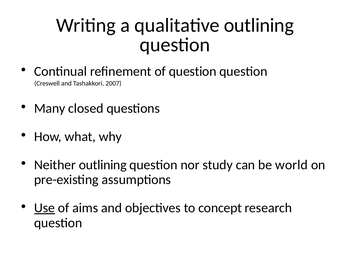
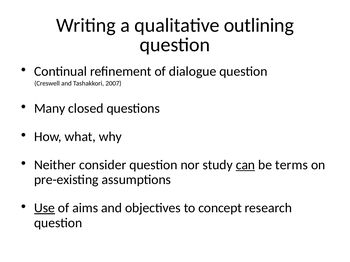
of question: question -> dialogue
Neither outlining: outlining -> consider
can underline: none -> present
world: world -> terms
